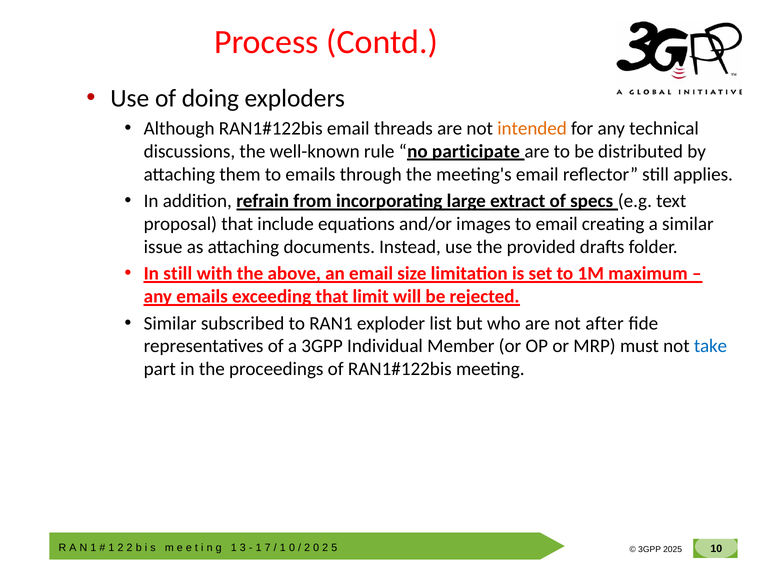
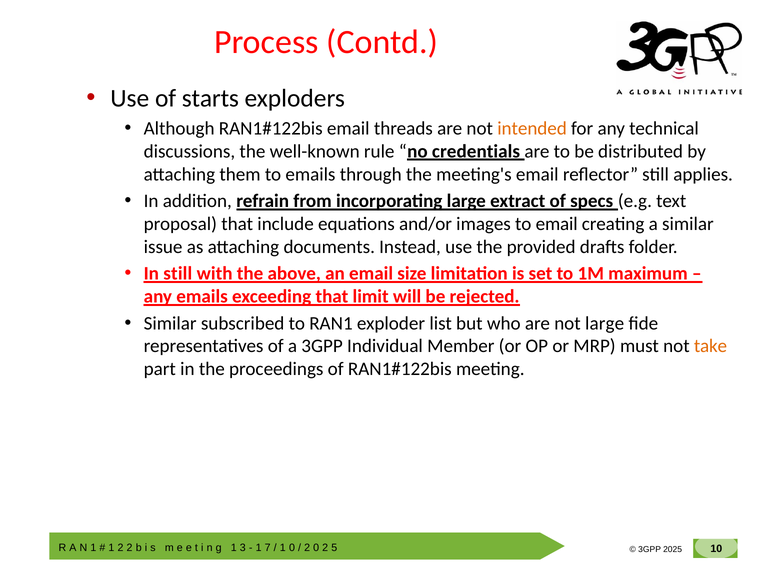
doing: doing -> starts
participate: participate -> credentials
not after: after -> large
take colour: blue -> orange
